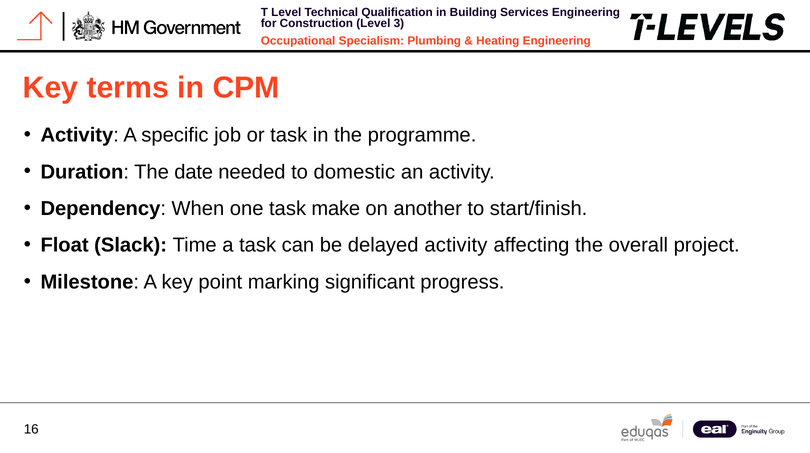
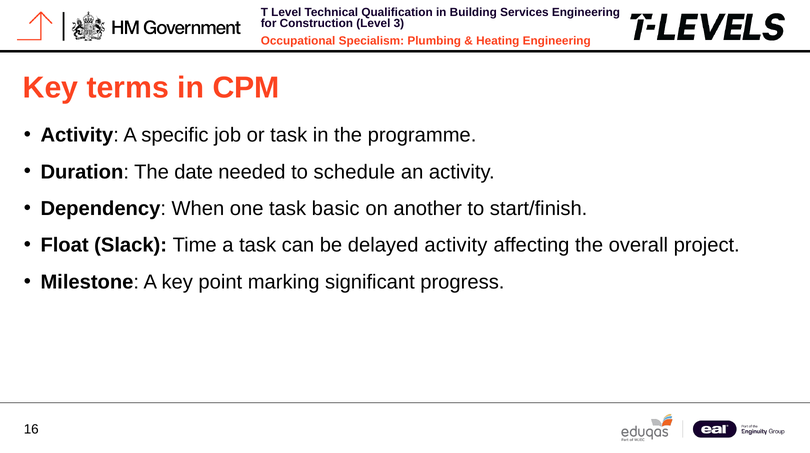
domestic: domestic -> schedule
make: make -> basic
